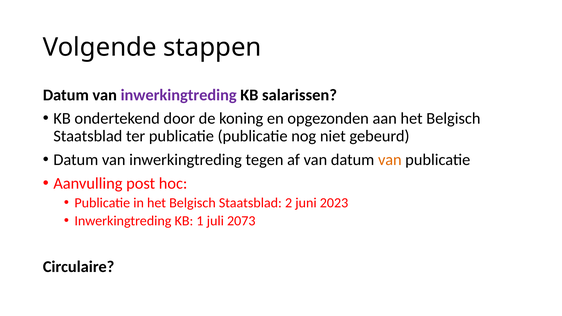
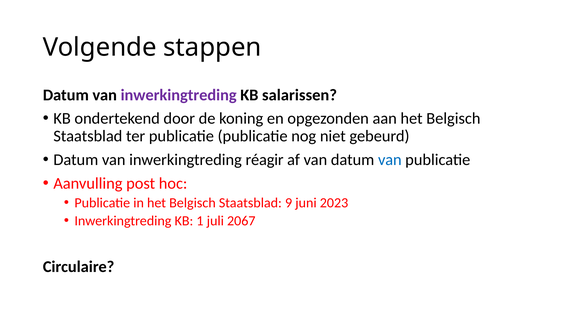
tegen: tegen -> réagir
van at (390, 160) colour: orange -> blue
2: 2 -> 9
2073: 2073 -> 2067
